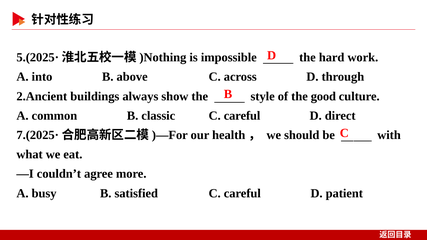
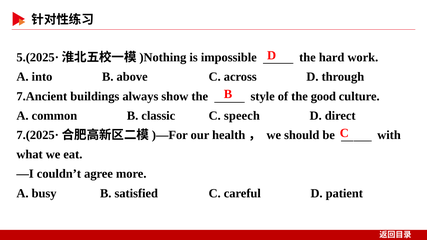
2.Ancient: 2.Ancient -> 7.Ancient
classic C careful: careful -> speech
